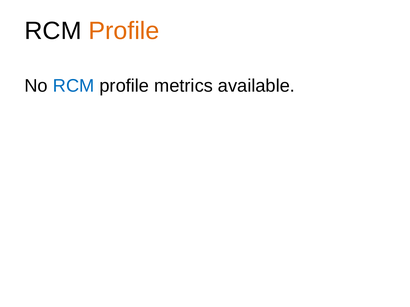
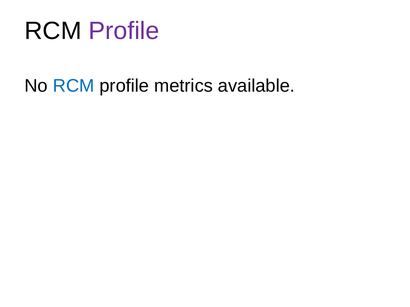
Profile at (124, 31) colour: orange -> purple
